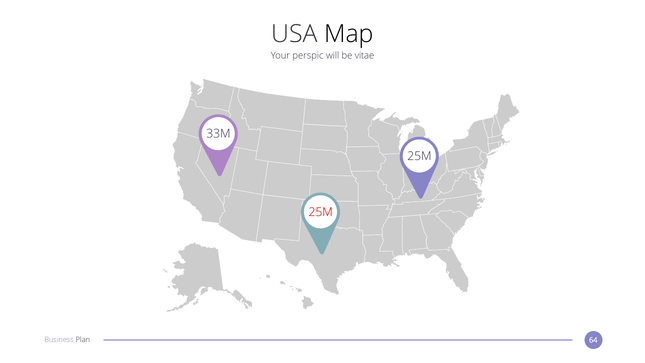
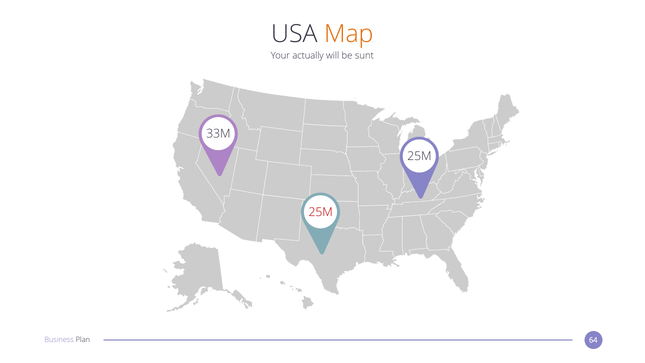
Map colour: black -> orange
perspic: perspic -> actually
vitae: vitae -> sunt
